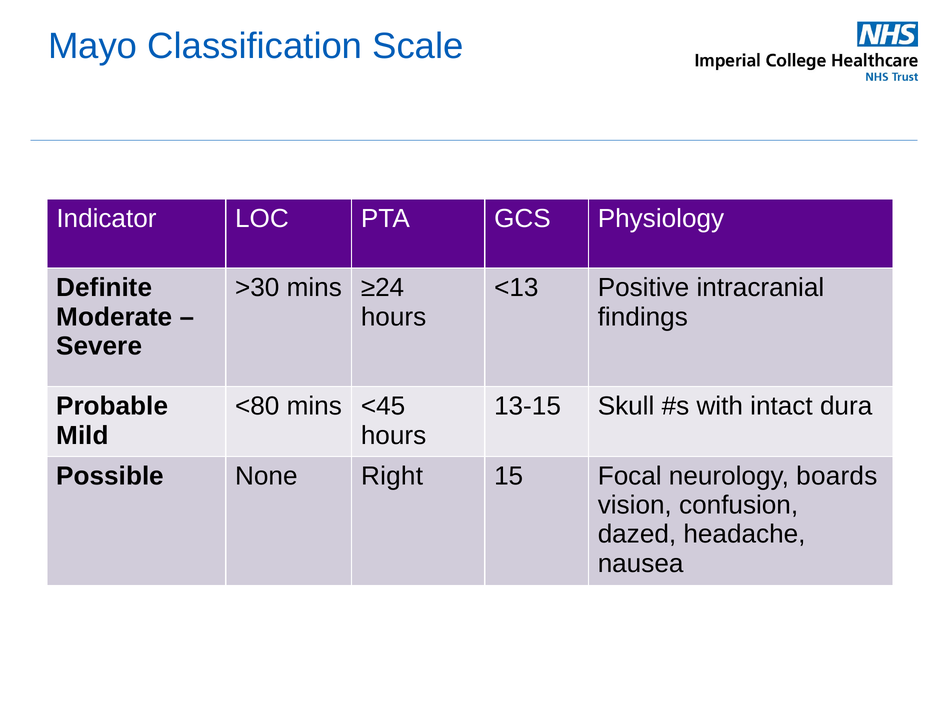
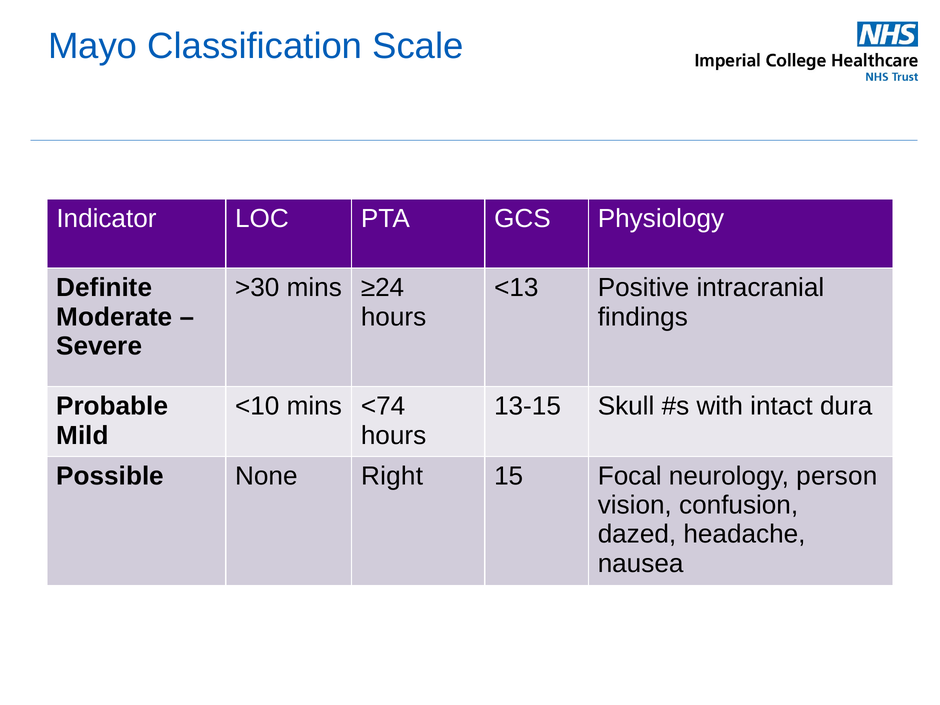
<80: <80 -> <10
<45: <45 -> <74
boards: boards -> person
